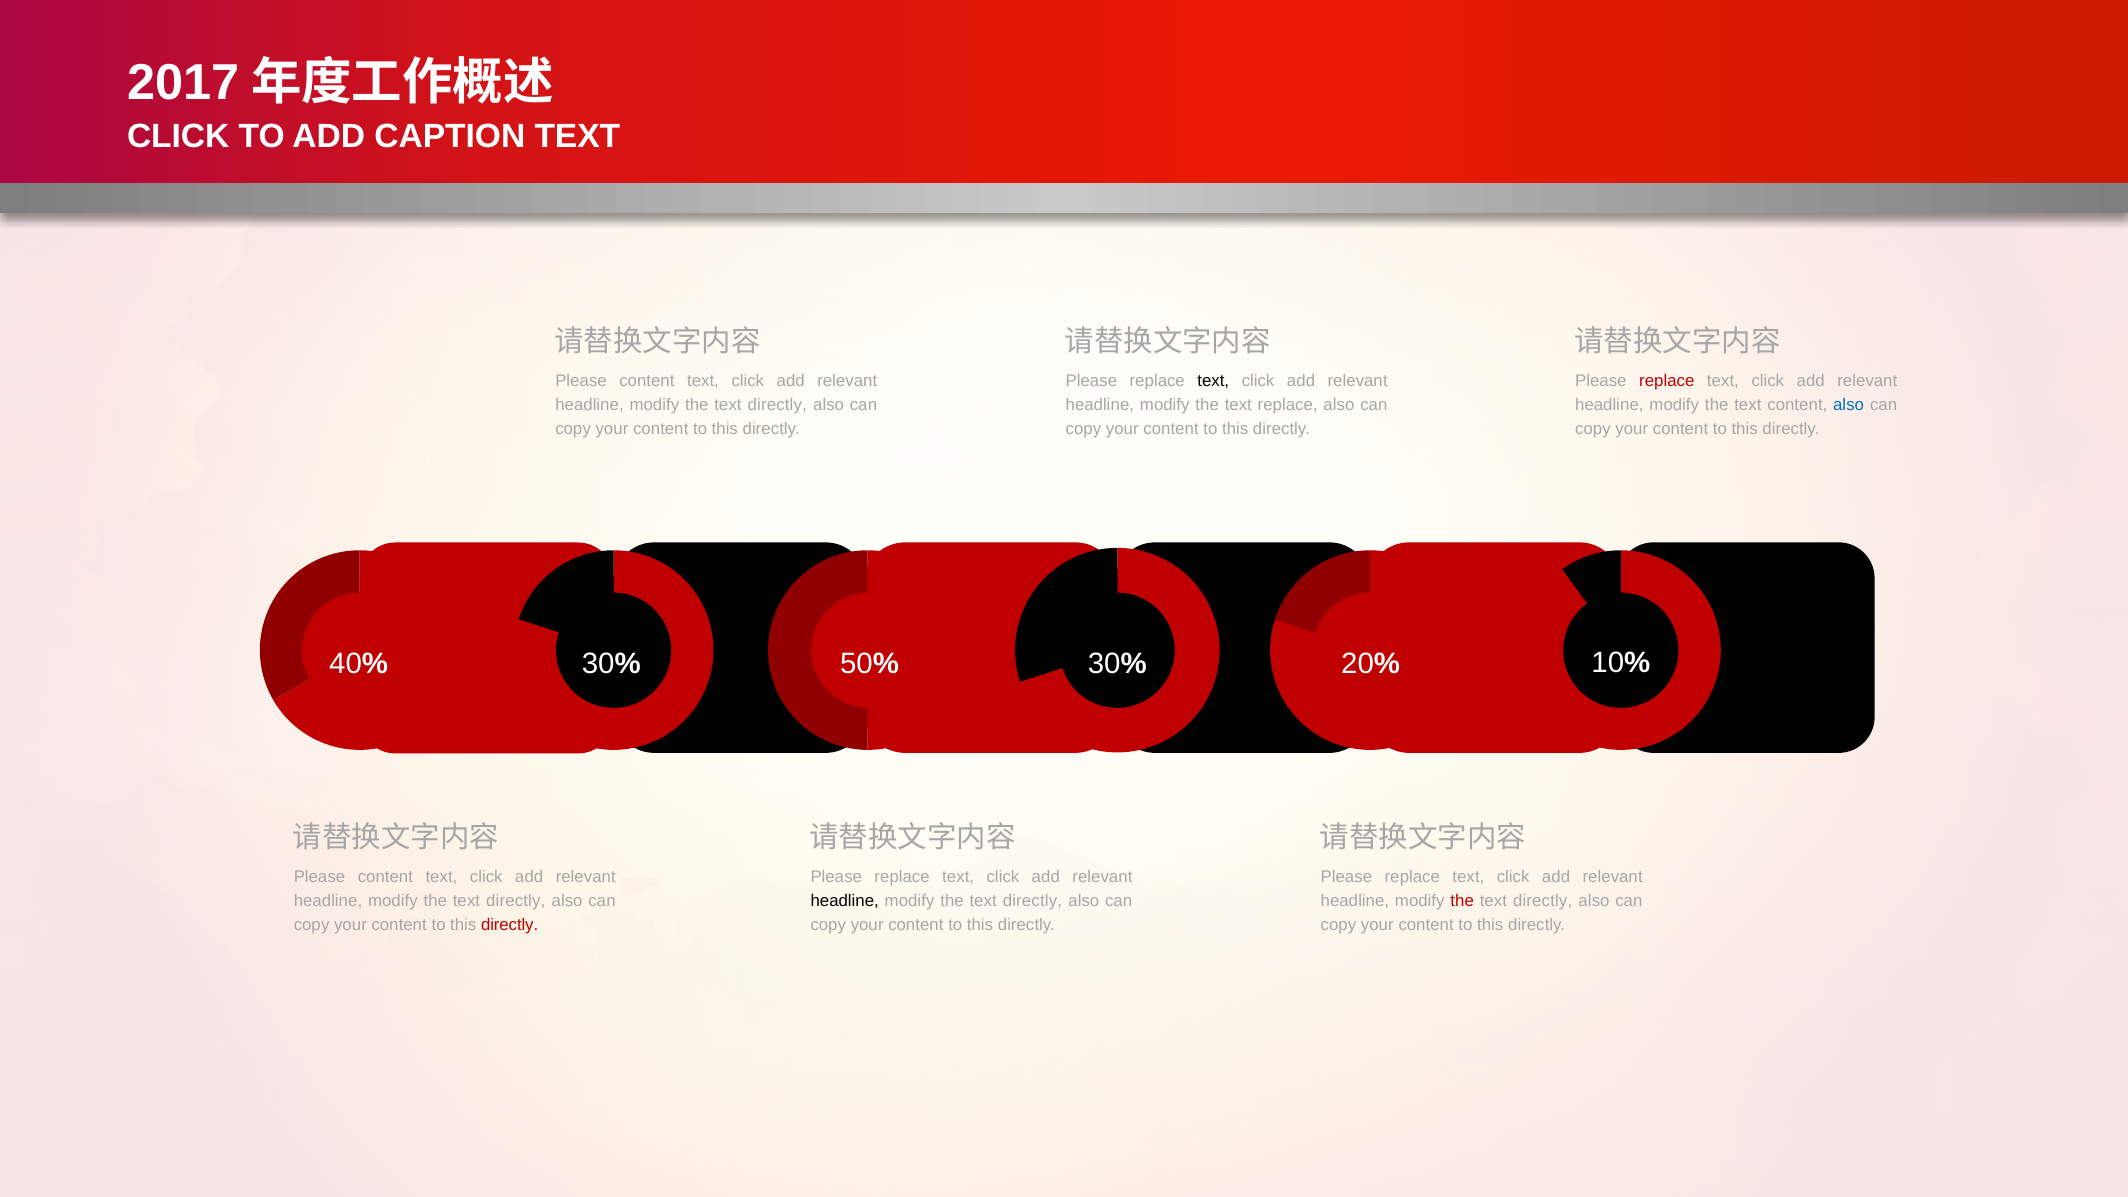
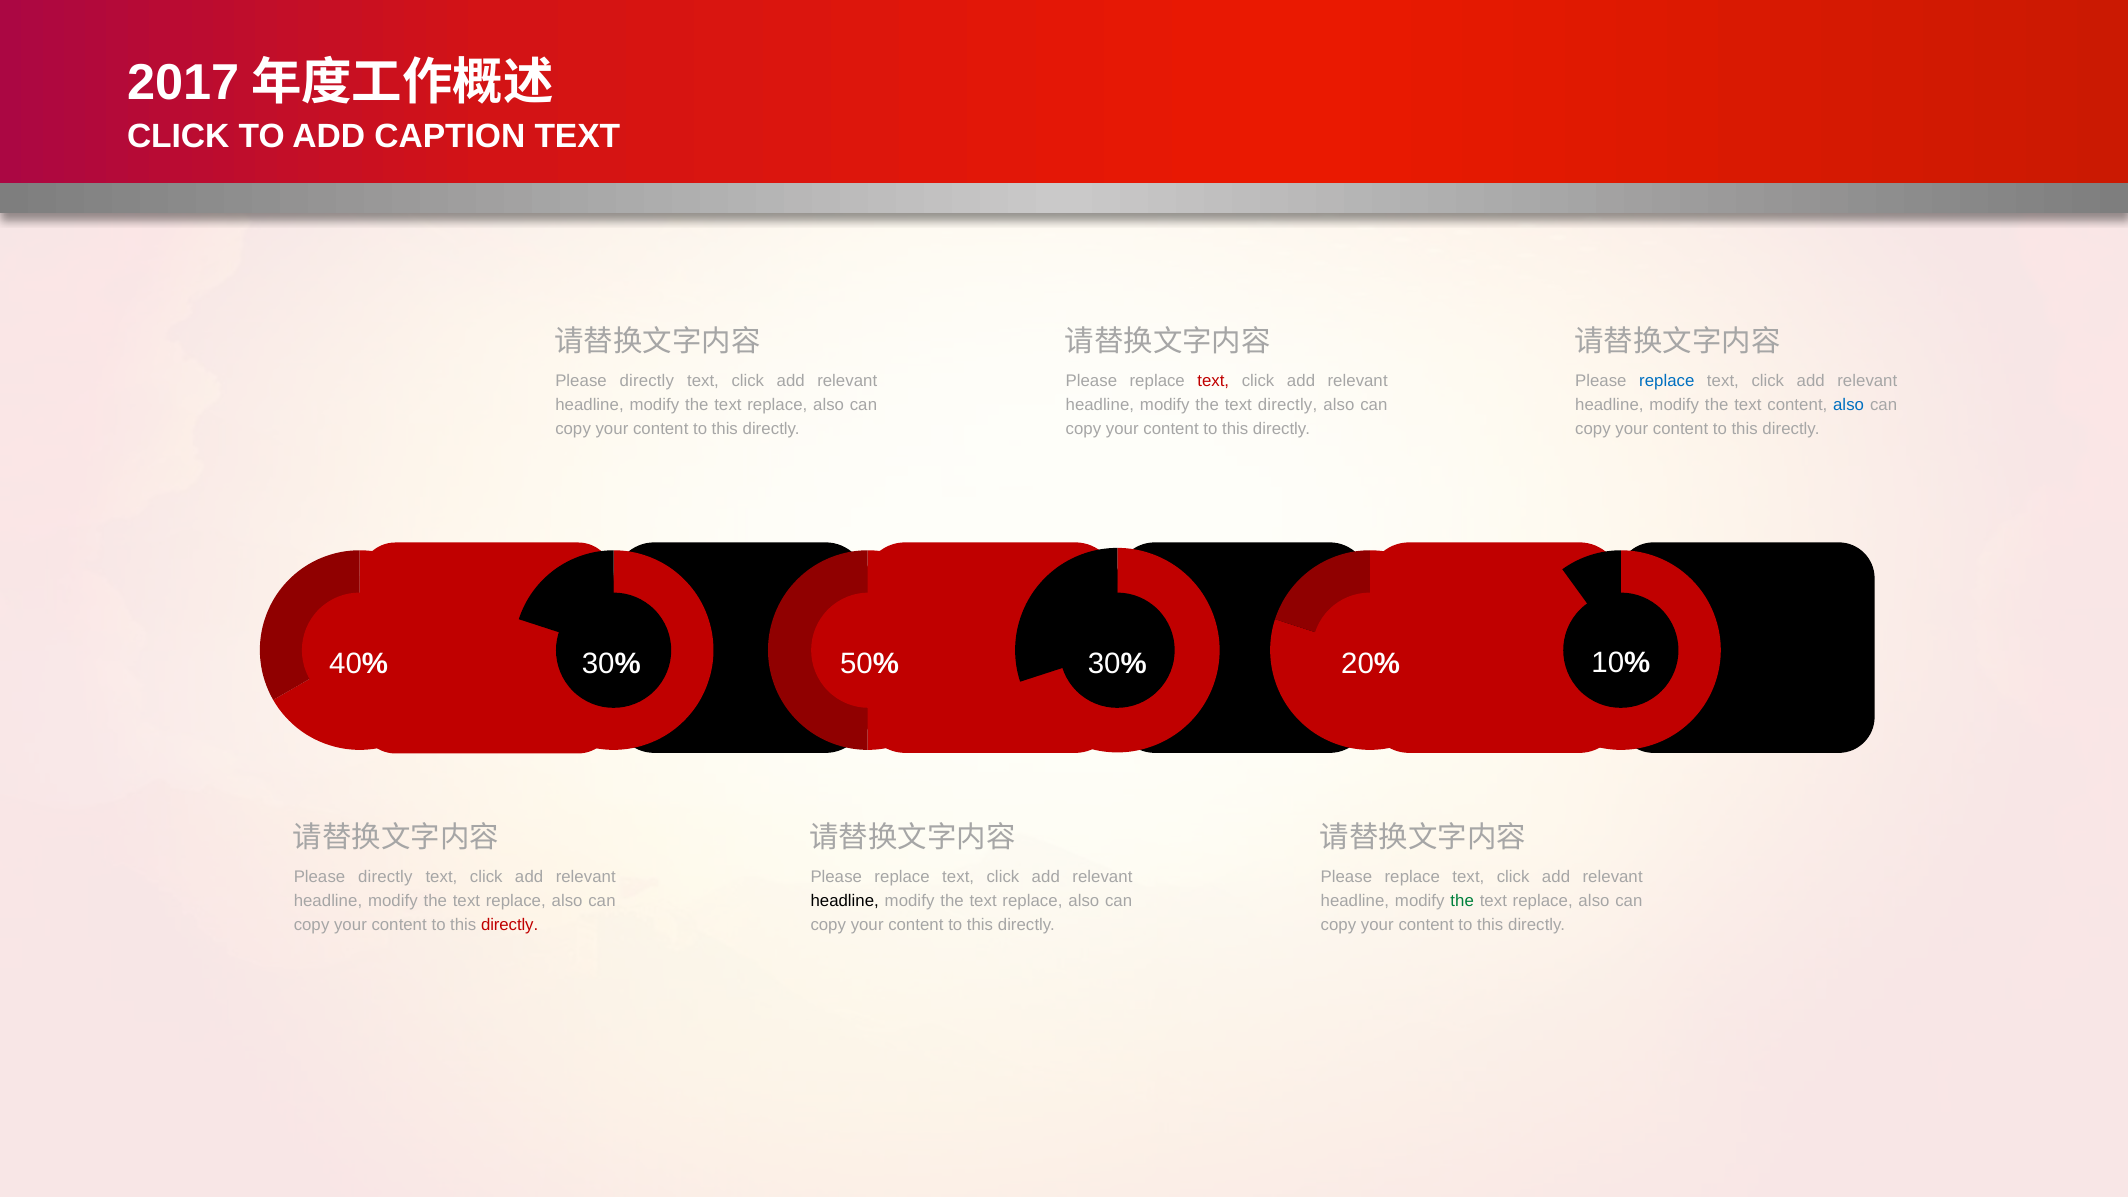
content at (647, 381): content -> directly
text at (1213, 381) colour: black -> red
replace at (1667, 381) colour: red -> blue
directly at (777, 405): directly -> replace
text replace: replace -> directly
content at (385, 877): content -> directly
directly at (516, 901): directly -> replace
directly at (1032, 901): directly -> replace
the at (1462, 901) colour: red -> green
directly at (1543, 901): directly -> replace
